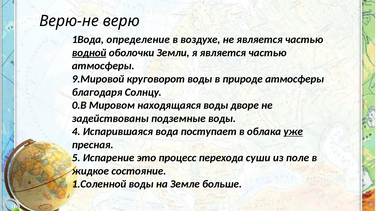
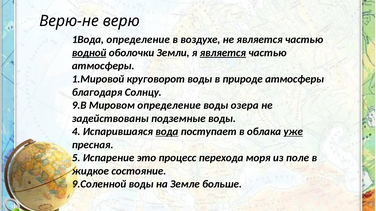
является at (223, 53) underline: none -> present
9.Мировой: 9.Мировой -> 1.Мировой
0.В: 0.В -> 9.В
Мировом находящаяся: находящаяся -> определение
дворе: дворе -> озера
вода underline: none -> present
суши: суши -> моря
1.Соленной: 1.Соленной -> 9.Соленной
